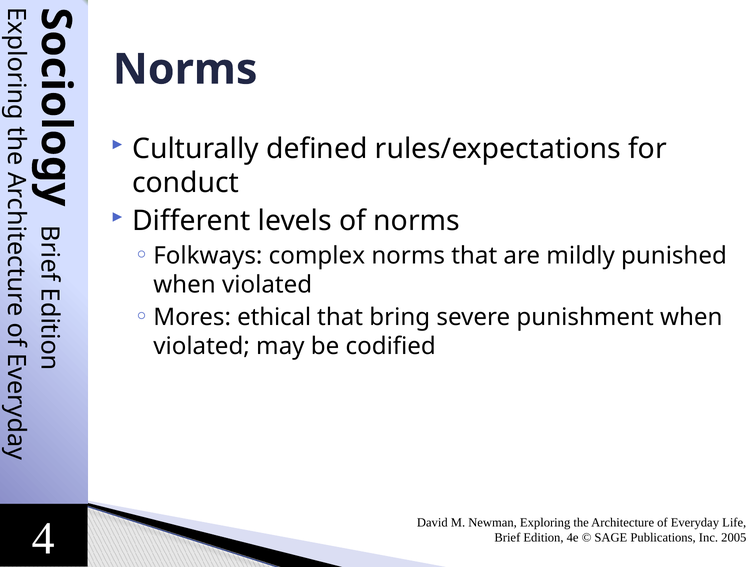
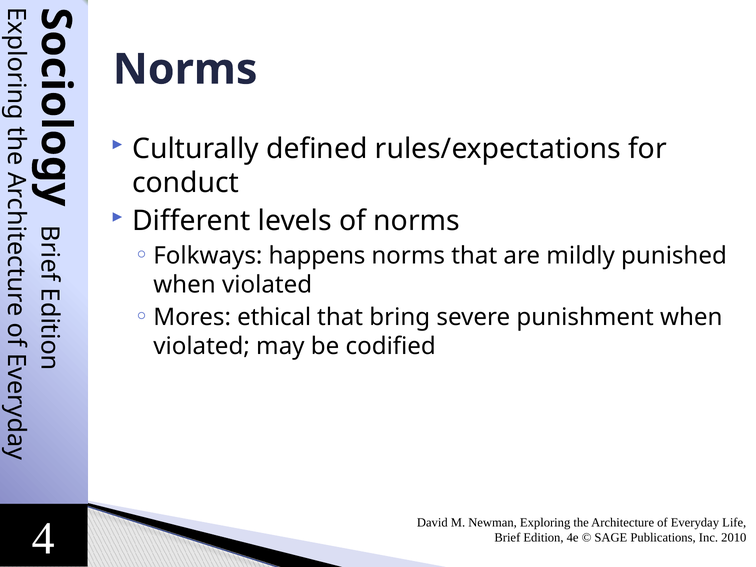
complex: complex -> happens
2005: 2005 -> 2010
